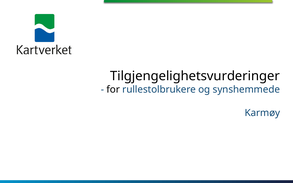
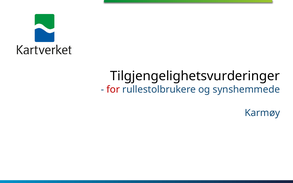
for colour: black -> red
